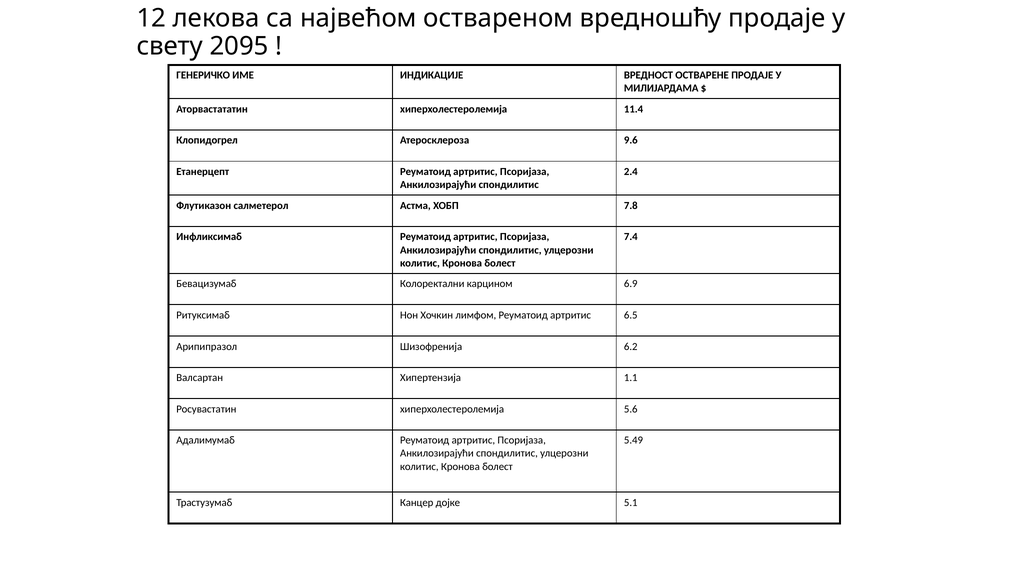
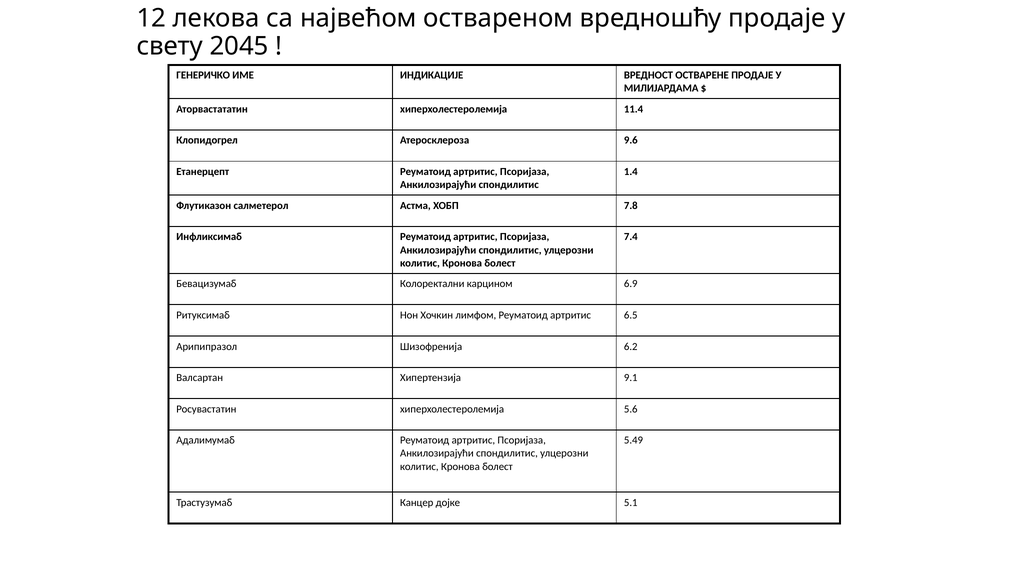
2095: 2095 -> 2045
2.4: 2.4 -> 1.4
1.1: 1.1 -> 9.1
